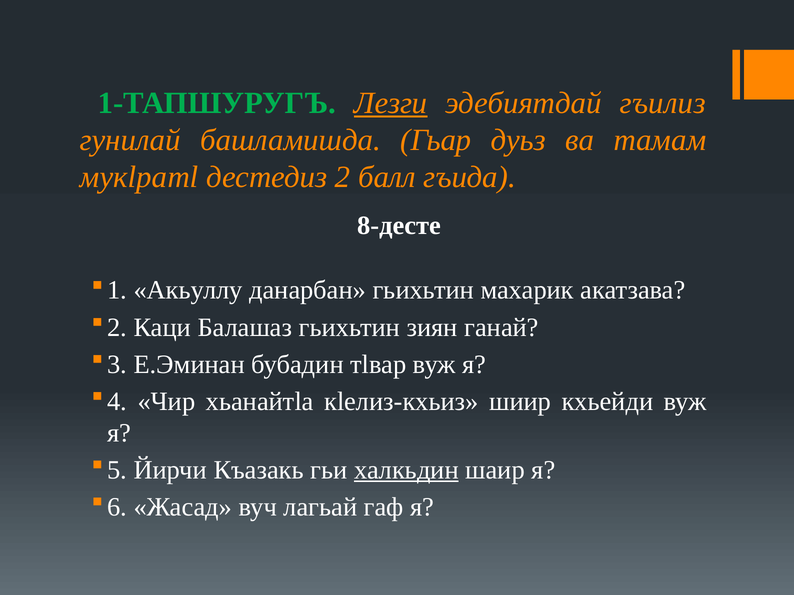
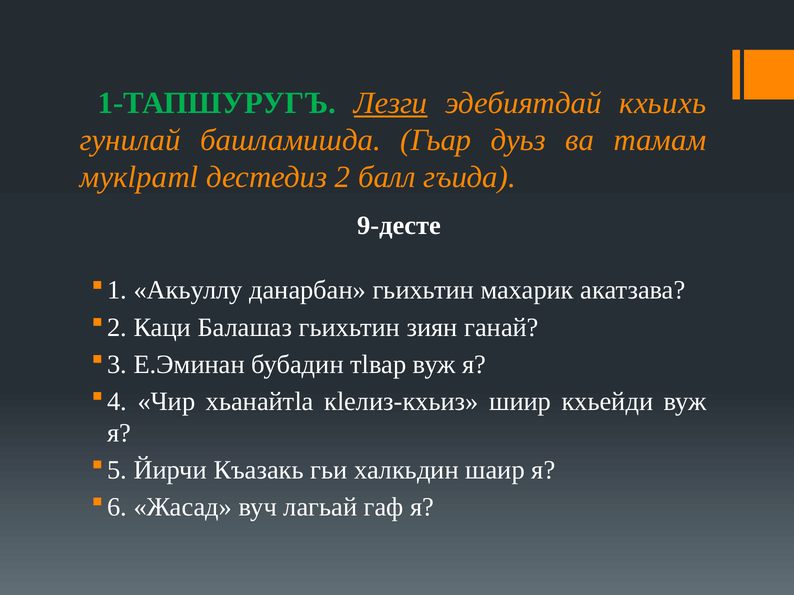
гъилиз: гъилиз -> кхьихь
8-десте: 8-десте -> 9-десте
халкьдин underline: present -> none
